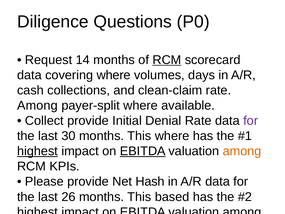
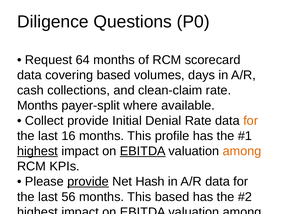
14: 14 -> 64
RCM at (167, 60) underline: present -> none
covering where: where -> based
Among at (37, 105): Among -> Months
for at (251, 121) colour: purple -> orange
30: 30 -> 16
This where: where -> profile
provide at (88, 181) underline: none -> present
26: 26 -> 56
